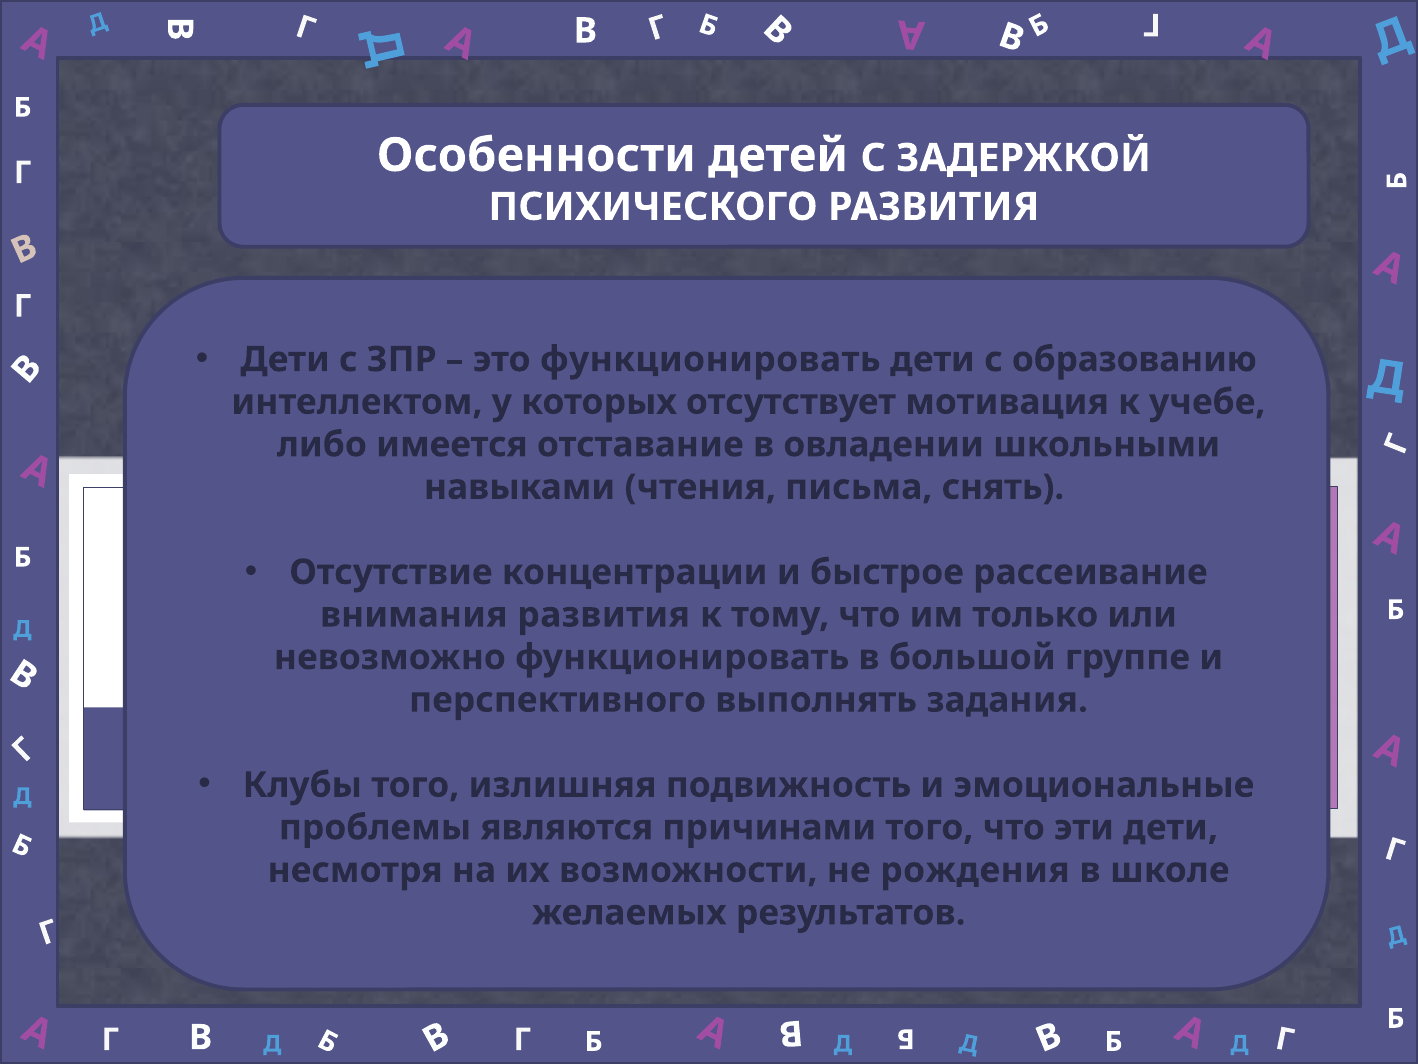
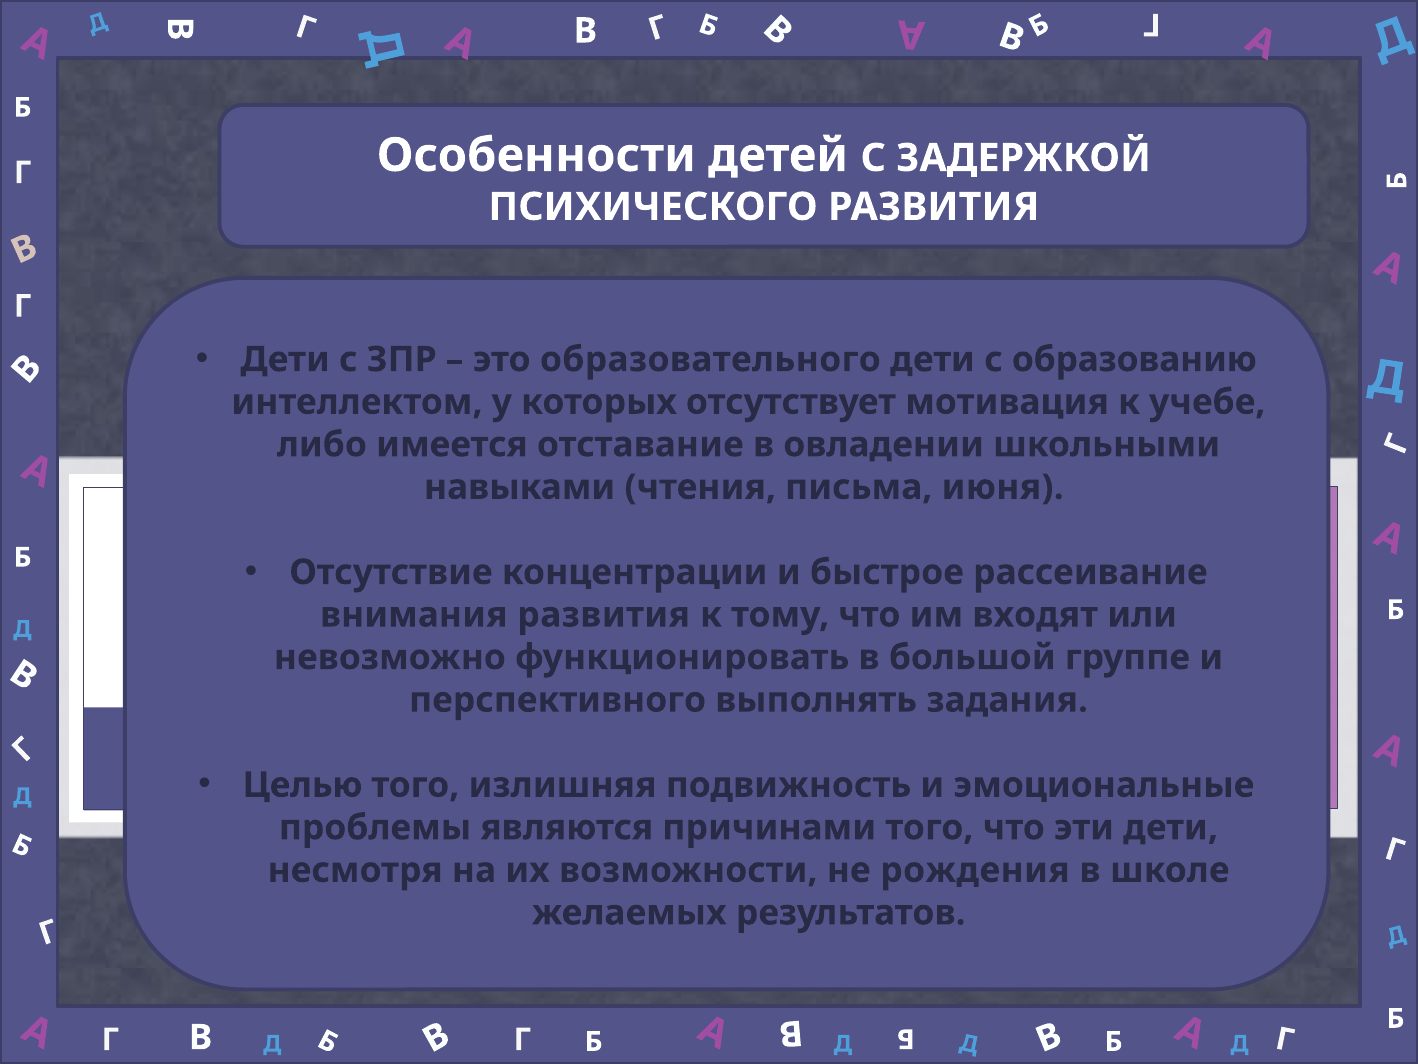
это функционировать: функционировать -> образовательного
снять: снять -> июня
только: только -> входят
Клубы: Клубы -> Целью
